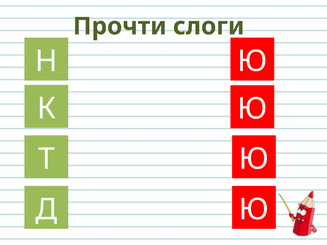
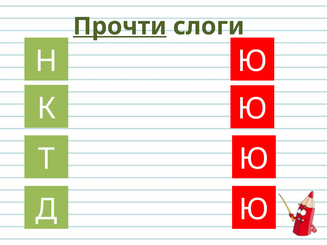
Прочти underline: none -> present
